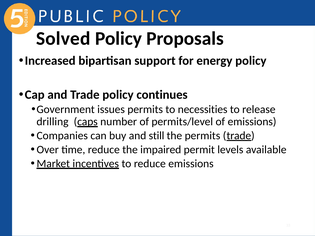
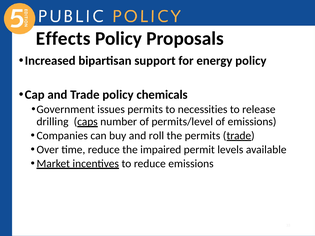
Solved: Solved -> Effects
continues: continues -> chemicals
still: still -> roll
